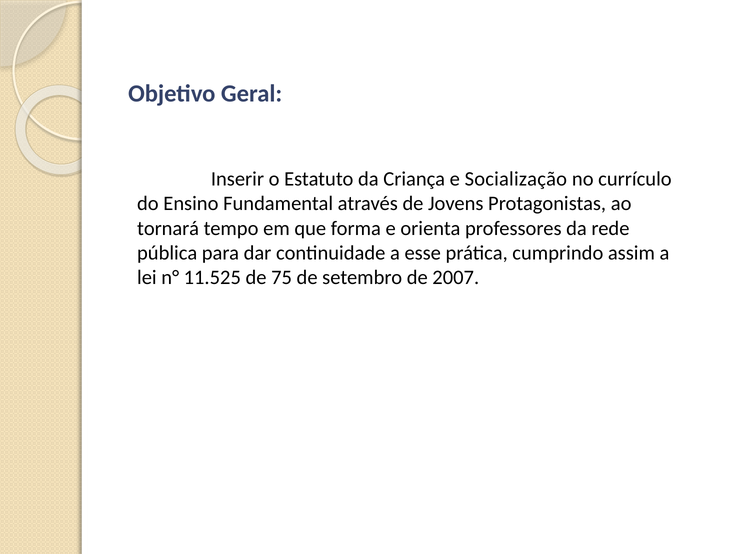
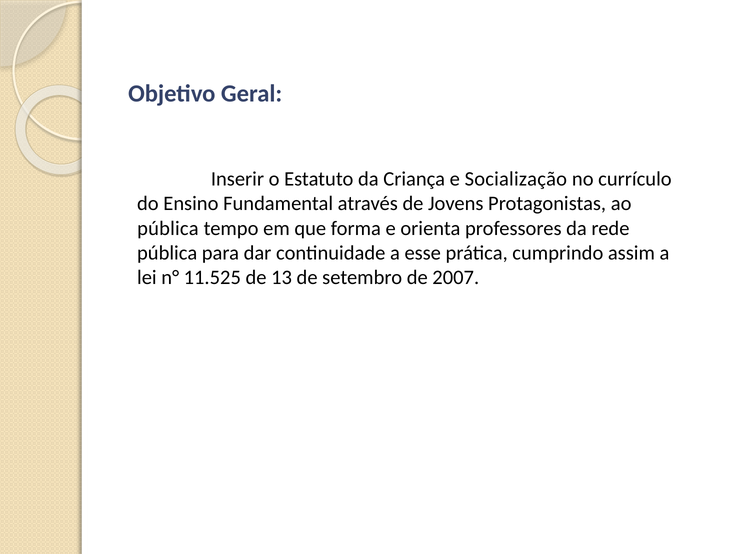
tornará at (168, 228): tornará -> pública
75: 75 -> 13
